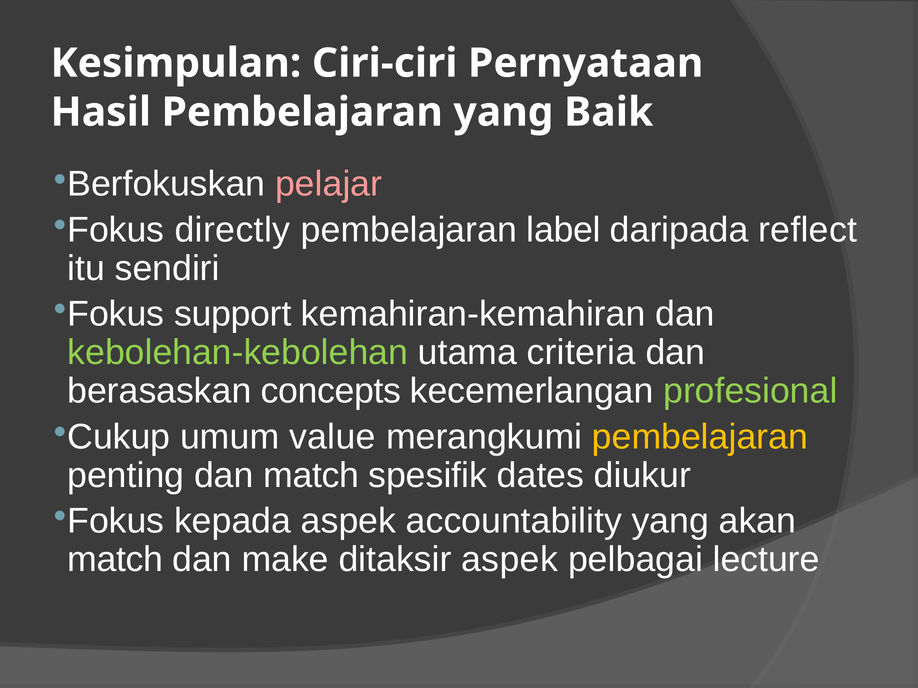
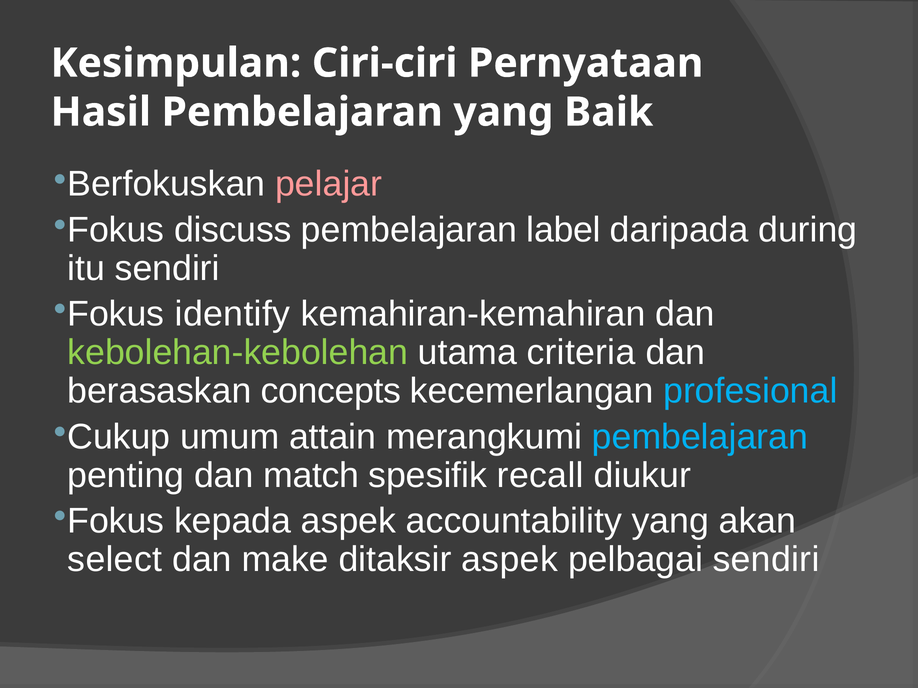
directly: directly -> discuss
reflect: reflect -> during
support: support -> identify
profesional colour: light green -> light blue
value: value -> attain
pembelajaran at (700, 437) colour: yellow -> light blue
dates: dates -> recall
match at (115, 560): match -> select
pelbagai lecture: lecture -> sendiri
